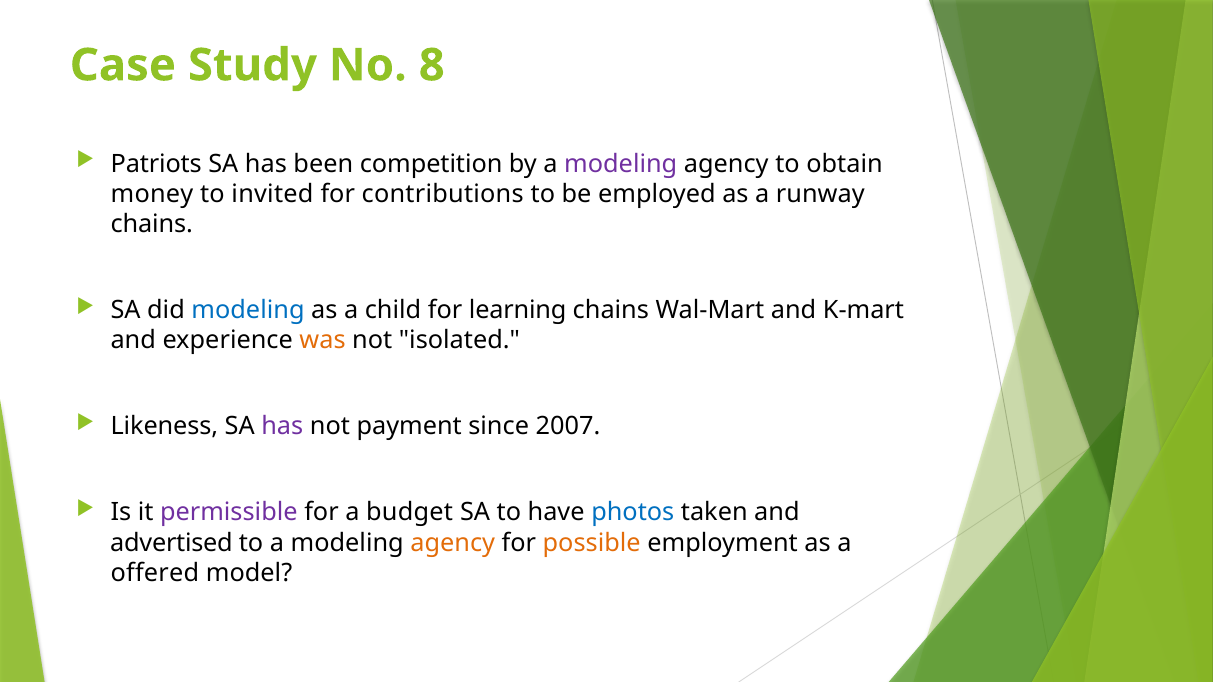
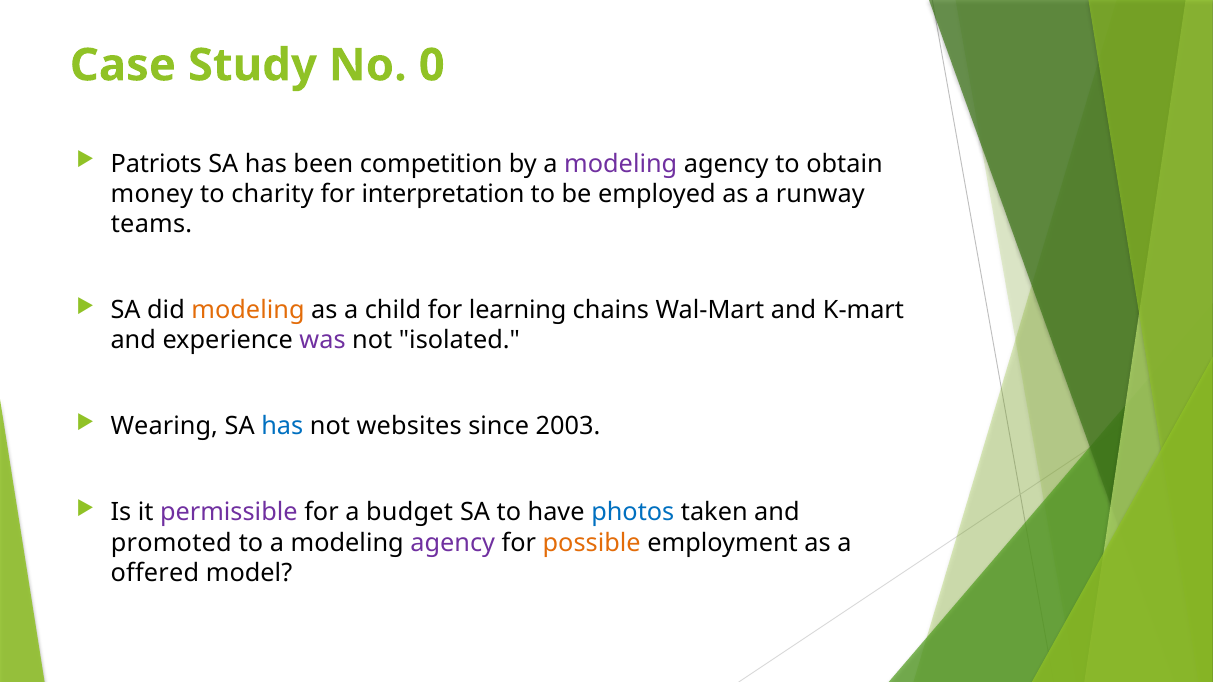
8: 8 -> 0
invited: invited -> charity
contributions: contributions -> interpretation
chains at (152, 224): chains -> teams
modeling at (248, 310) colour: blue -> orange
was colour: orange -> purple
Likeness: Likeness -> Wearing
has at (282, 427) colour: purple -> blue
payment: payment -> websites
2007: 2007 -> 2003
advertised: advertised -> promoted
agency at (453, 543) colour: orange -> purple
